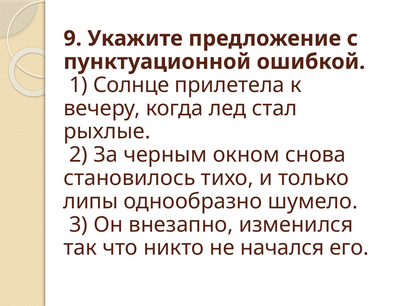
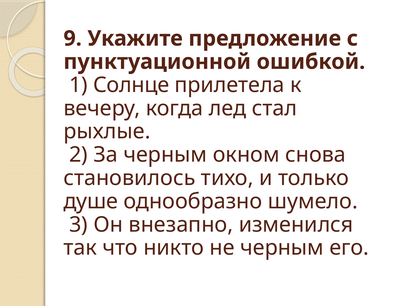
липы: липы -> душе
не начался: начался -> черным
